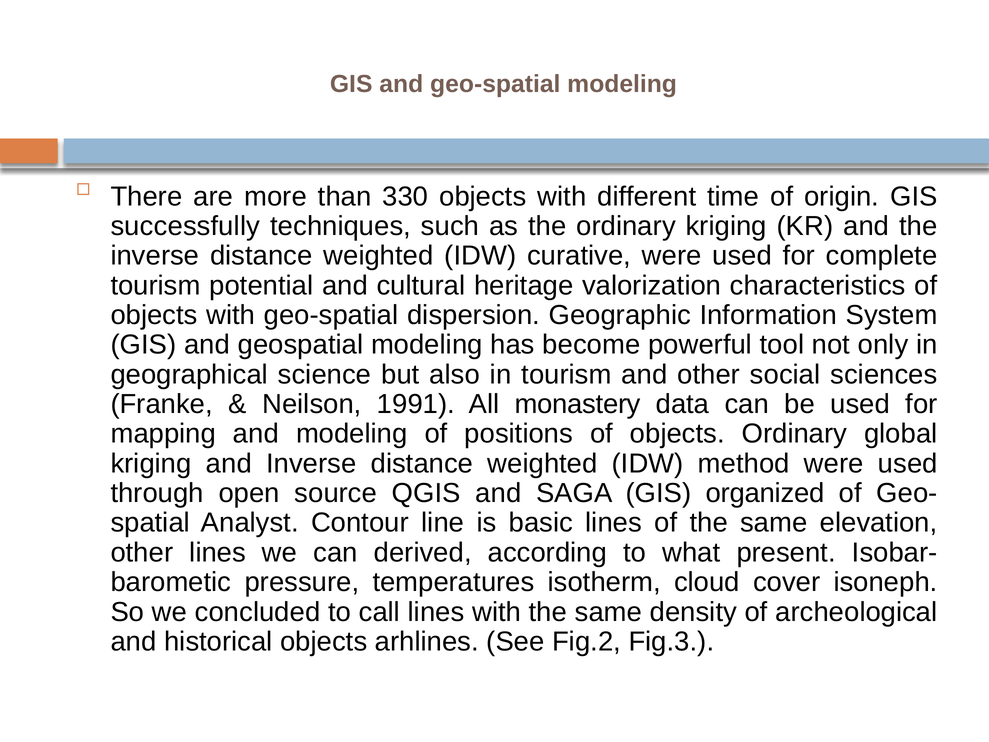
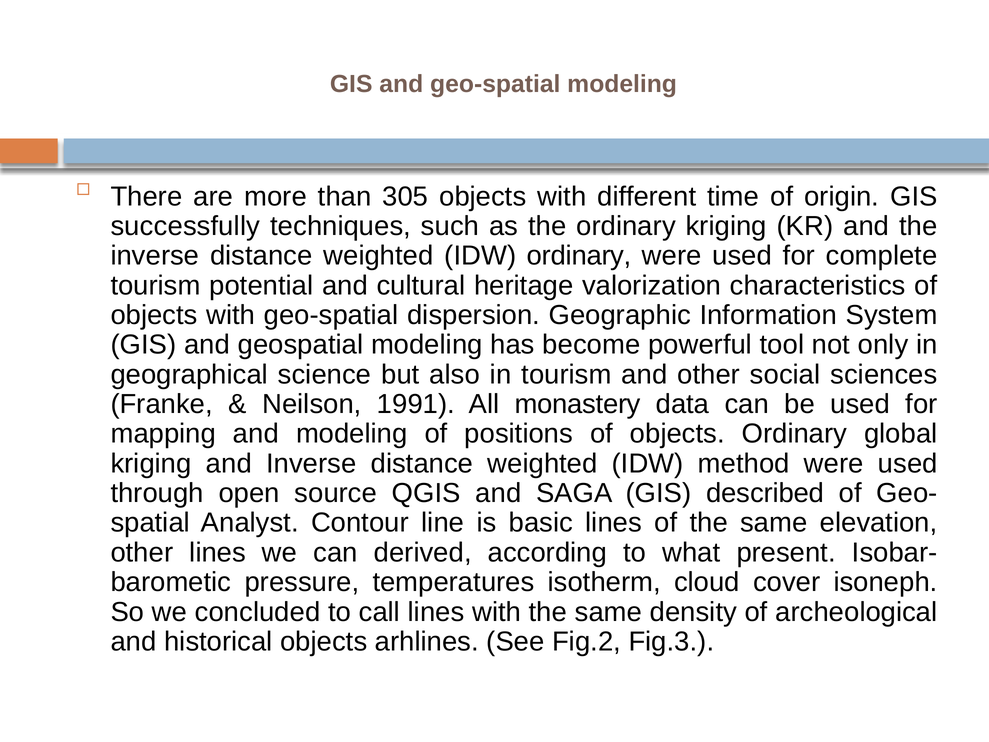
330: 330 -> 305
IDW curative: curative -> ordinary
organized: organized -> described
